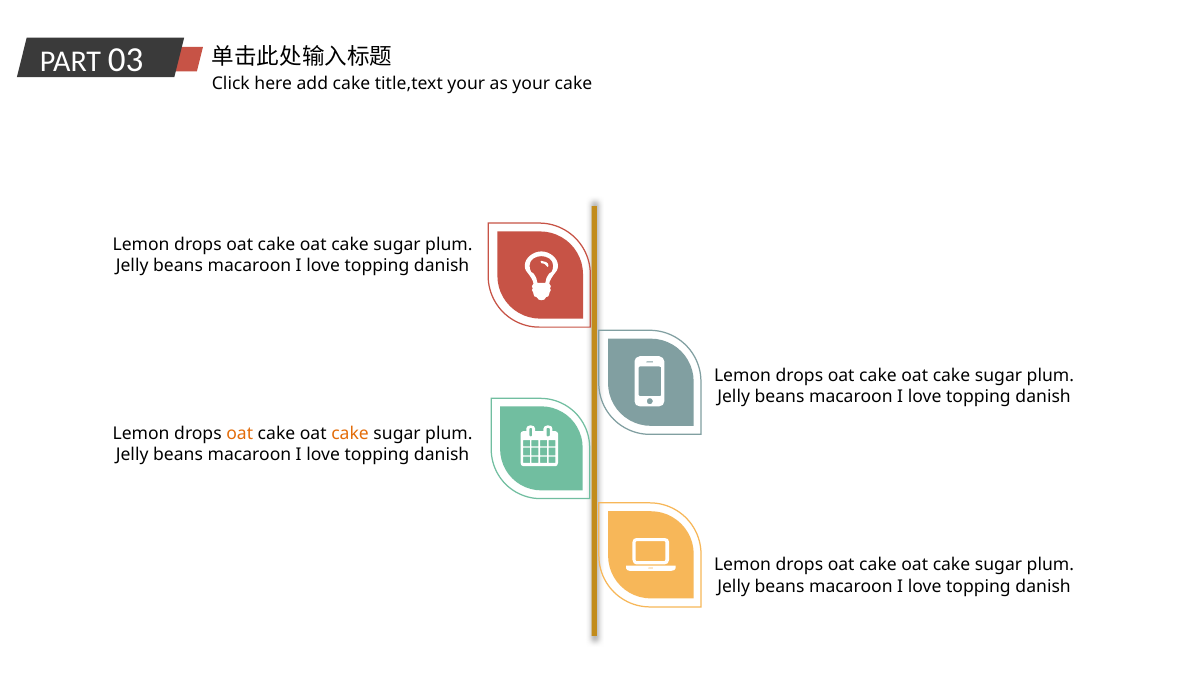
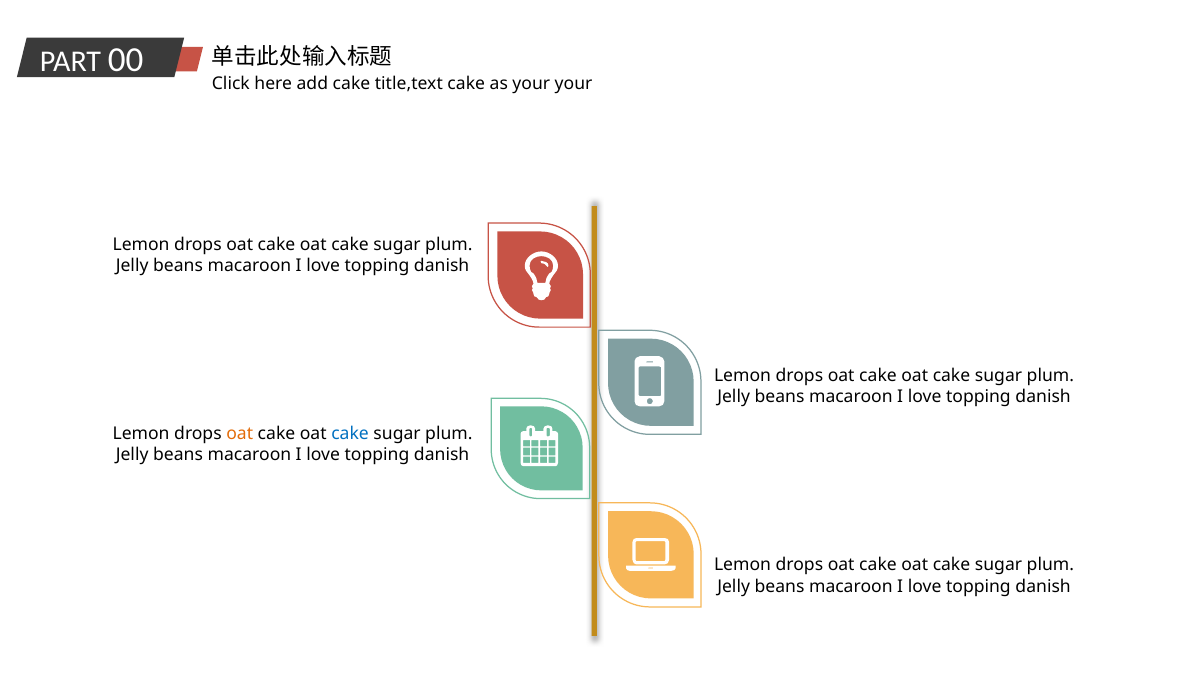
03: 03 -> 00
title,text your: your -> cake
your cake: cake -> your
cake at (350, 433) colour: orange -> blue
